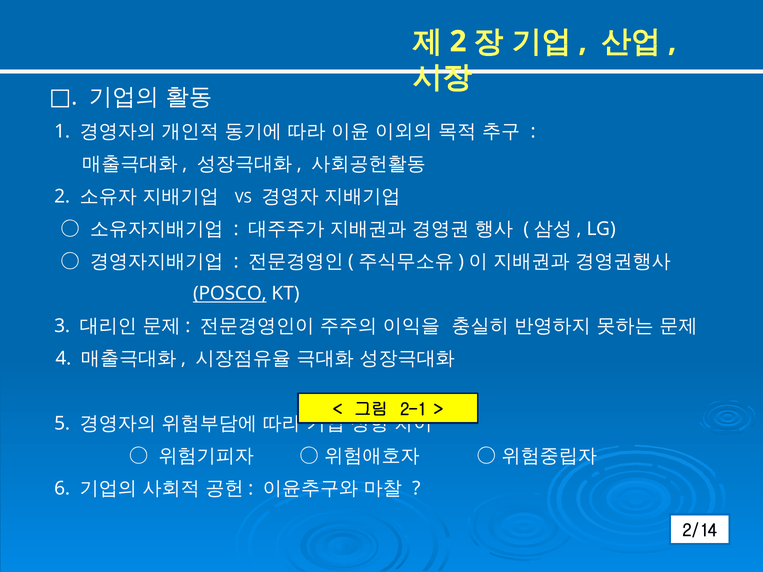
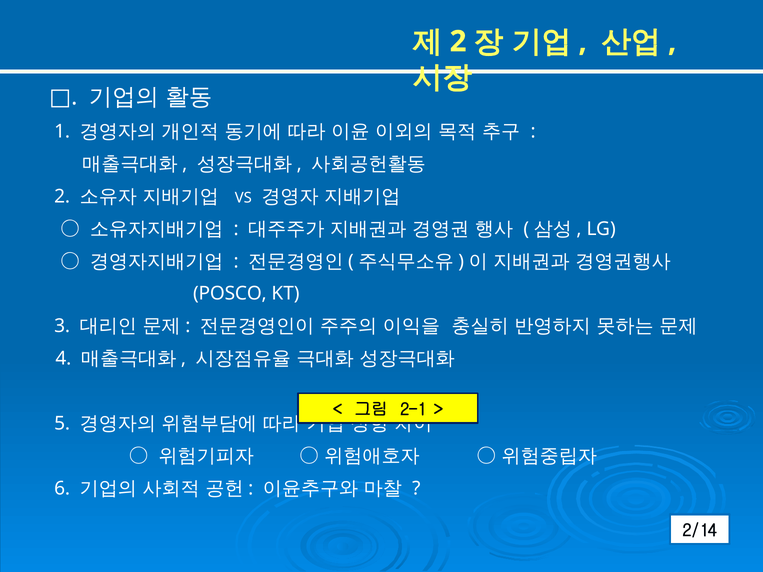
POSCO underline: present -> none
